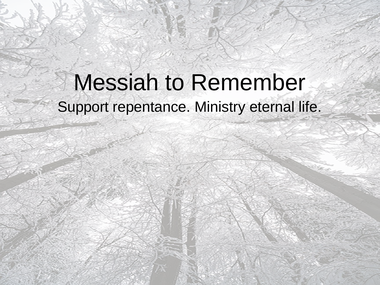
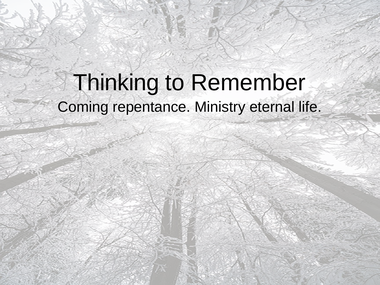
Messiah: Messiah -> Thinking
Support: Support -> Coming
